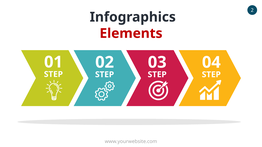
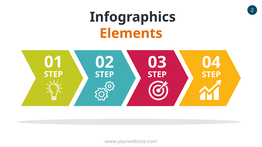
Elements colour: red -> orange
